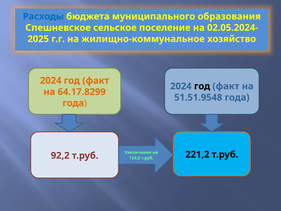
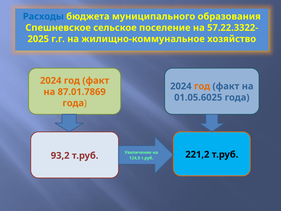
02.05.2024-: 02.05.2024- -> 57.22.3322-
год at (202, 86) colour: black -> orange
64.17.8299: 64.17.8299 -> 87.01.7869
51.51.9548: 51.51.9548 -> 01.05.6025
92,2: 92,2 -> 93,2
